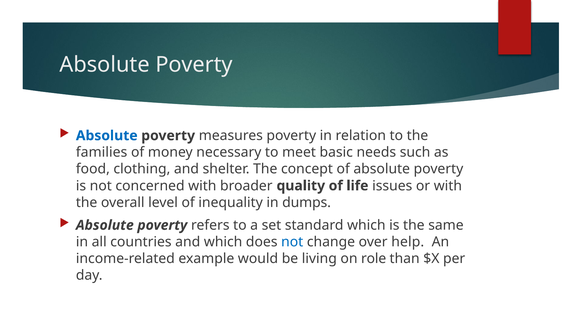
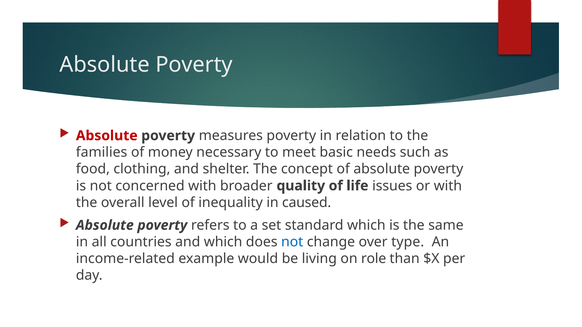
Absolute at (107, 136) colour: blue -> red
dumps: dumps -> caused
help: help -> type
